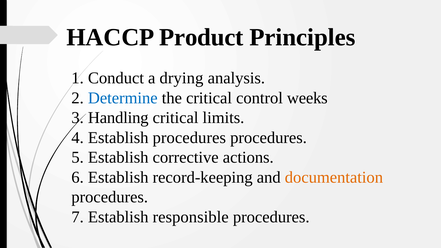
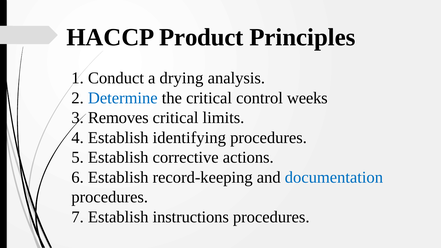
Handling: Handling -> Removes
Establish procedures: procedures -> identifying
documentation colour: orange -> blue
responsible: responsible -> instructions
